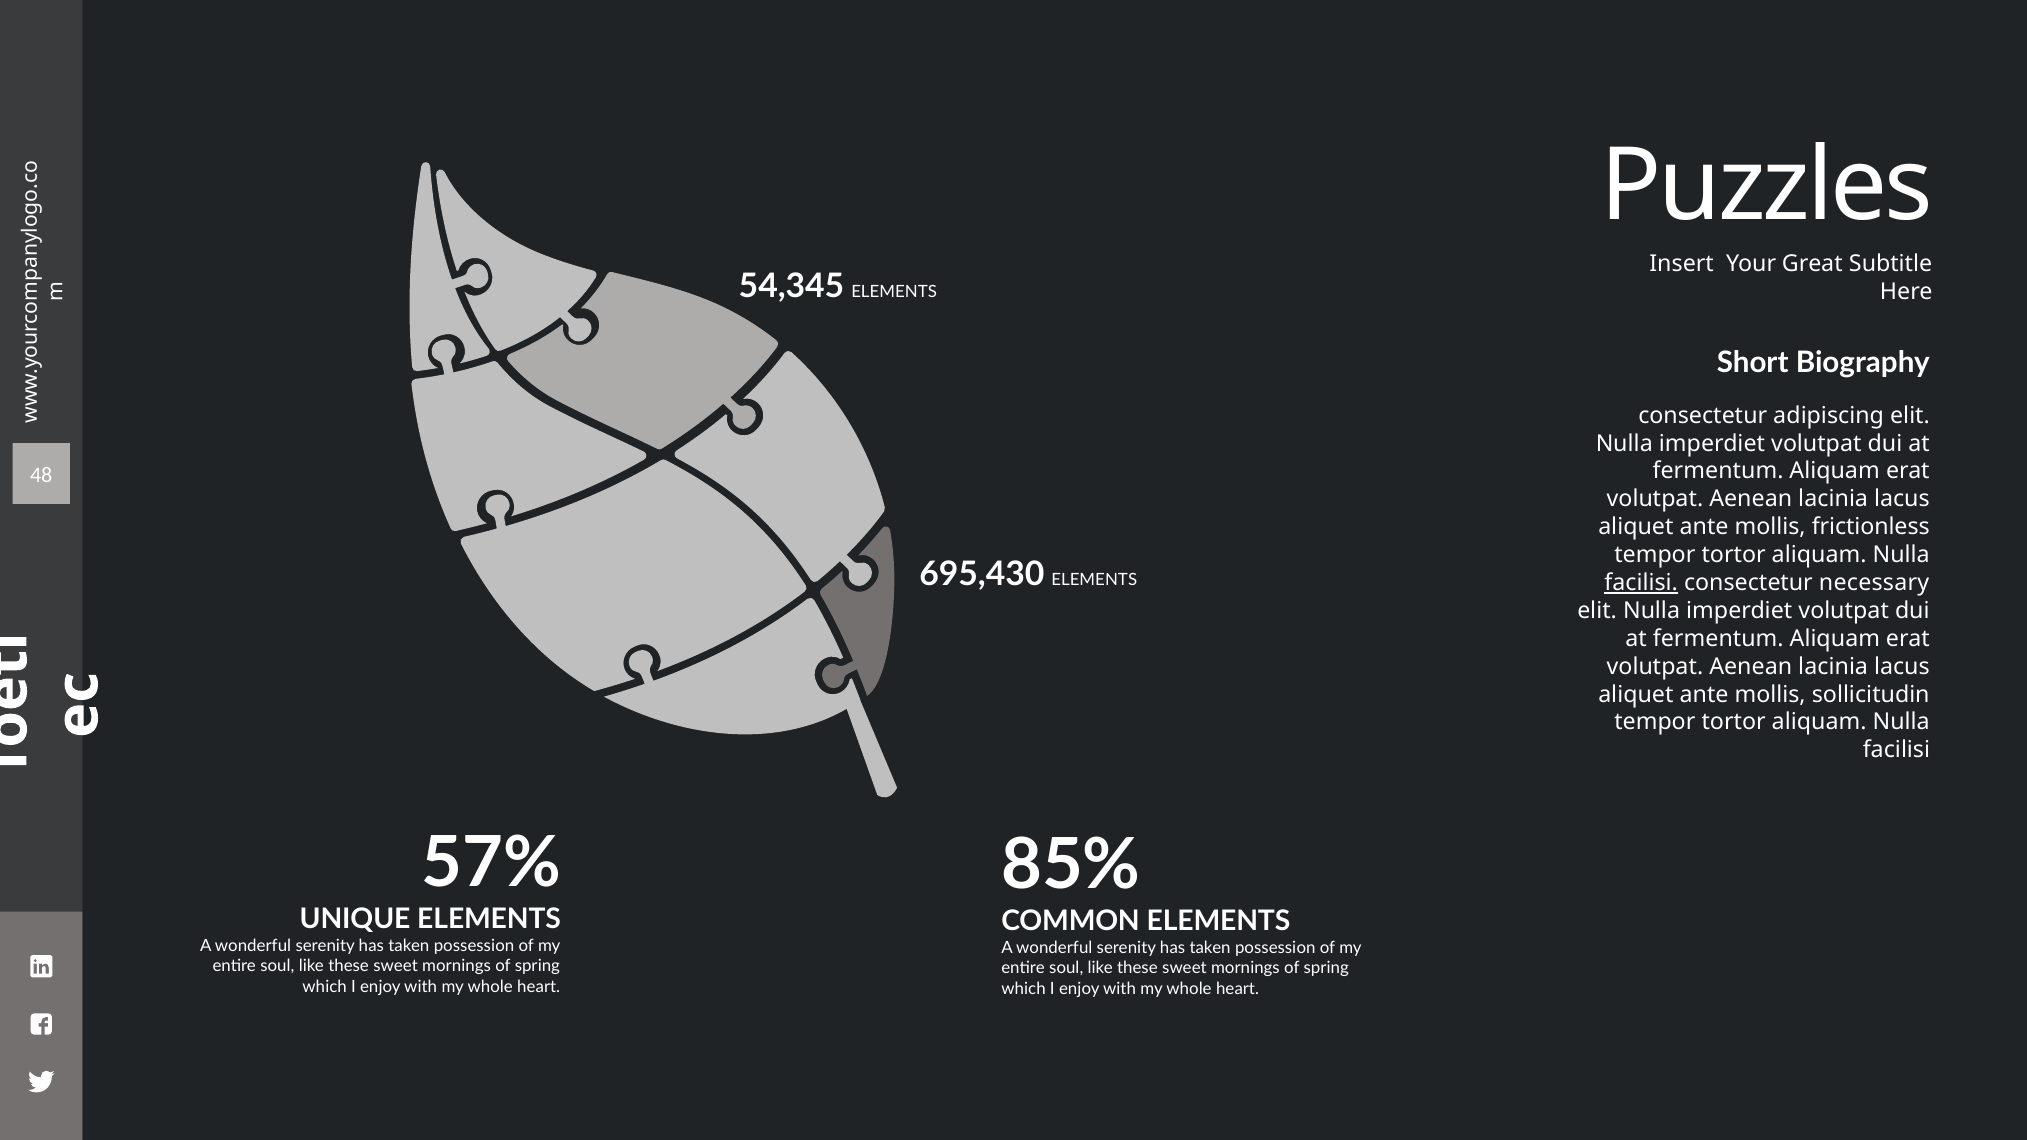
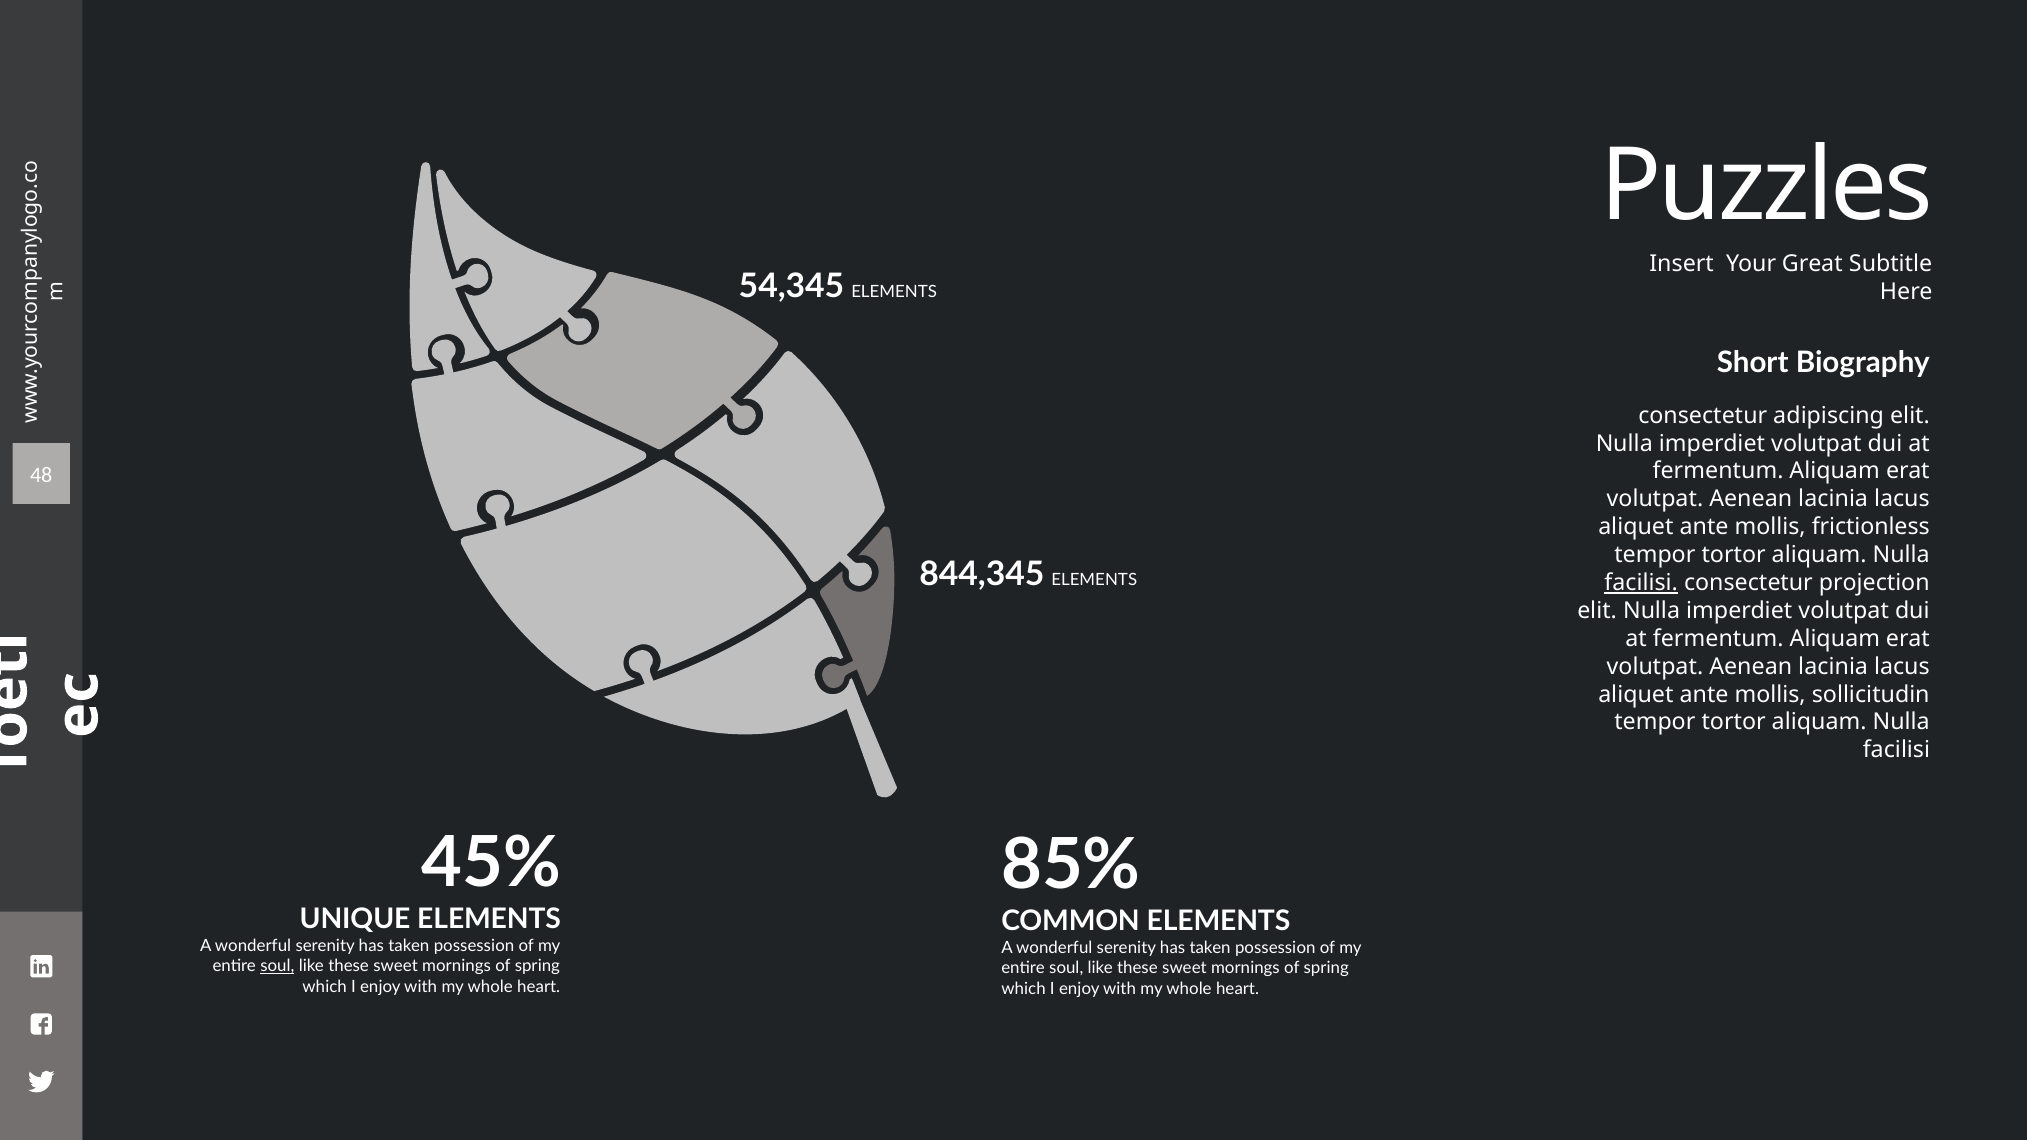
695,430: 695,430 -> 844,345
necessary: necessary -> projection
57%: 57% -> 45%
soul at (277, 967) underline: none -> present
